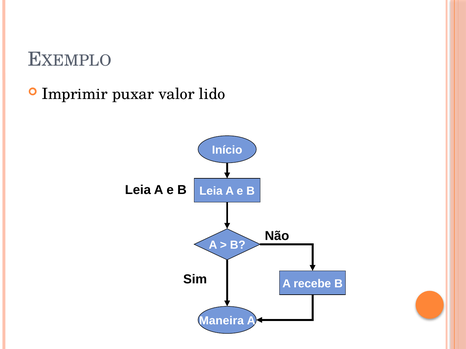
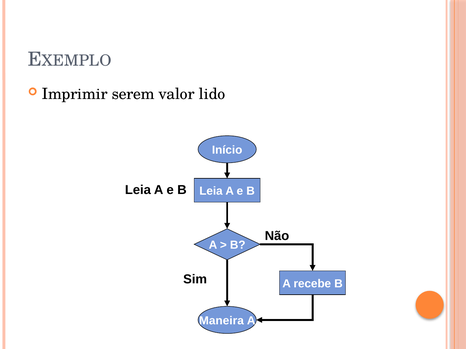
puxar: puxar -> serem
